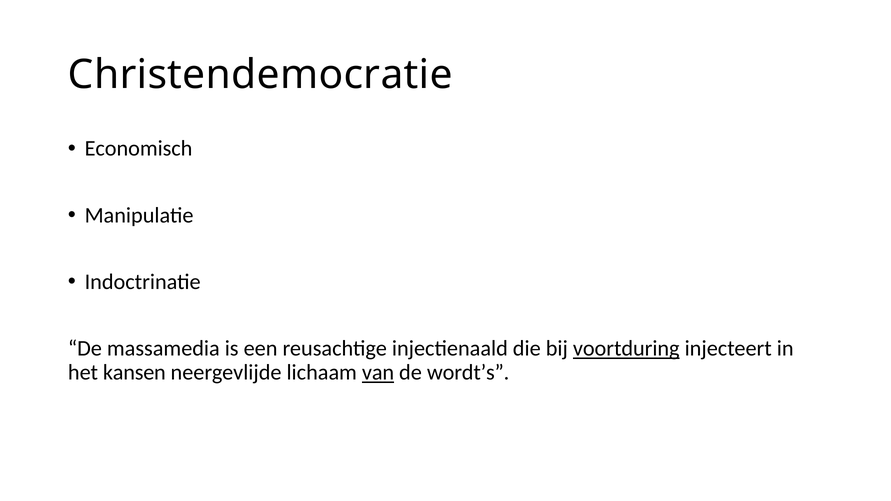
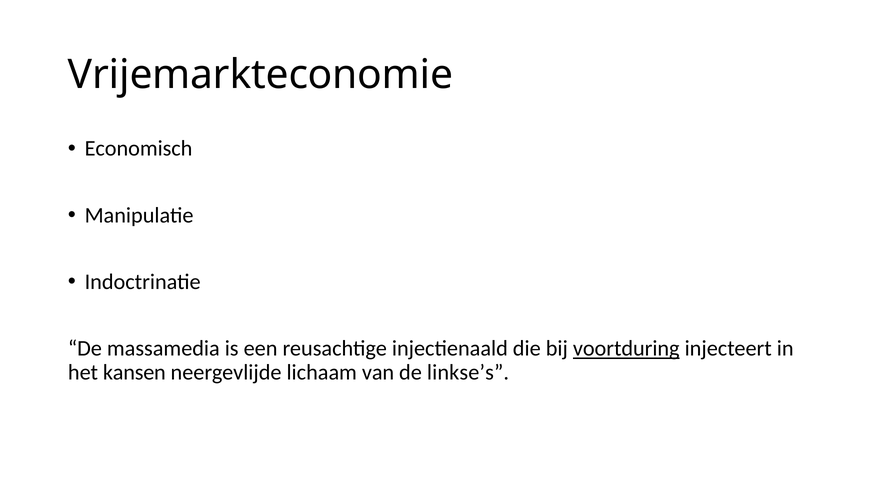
Christendemocratie: Christendemocratie -> Vrijemarkteconomie
van underline: present -> none
wordt’s: wordt’s -> linkse’s
